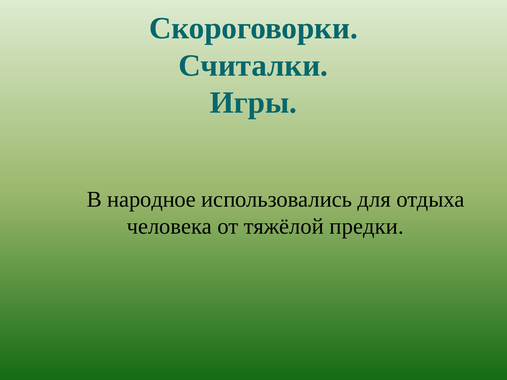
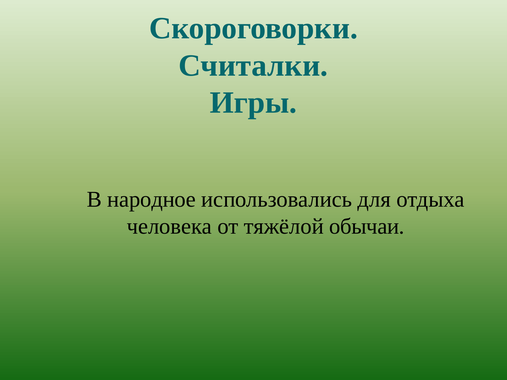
предки: предки -> обычаи
